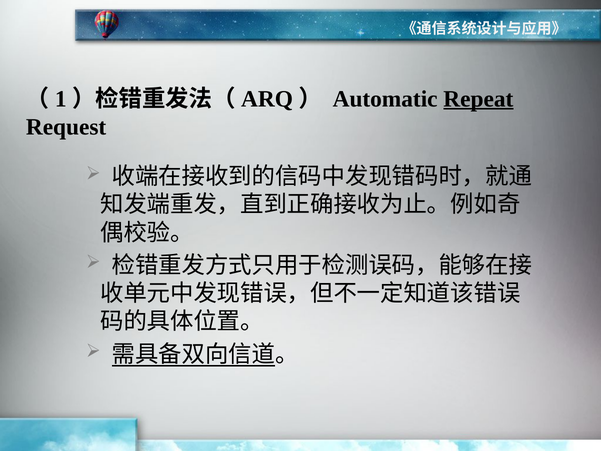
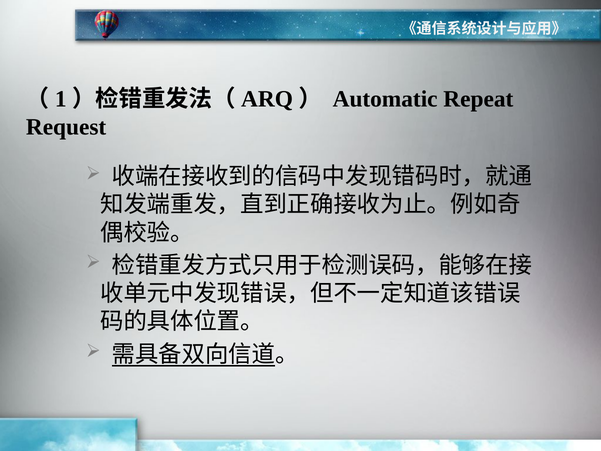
Repeat underline: present -> none
